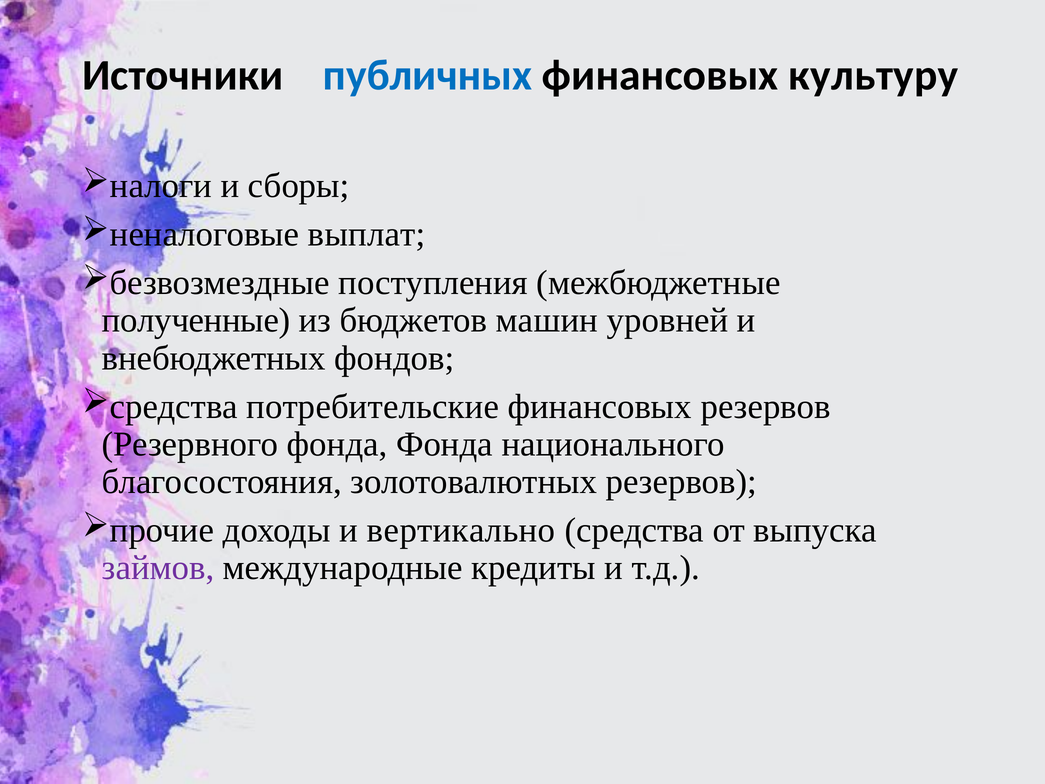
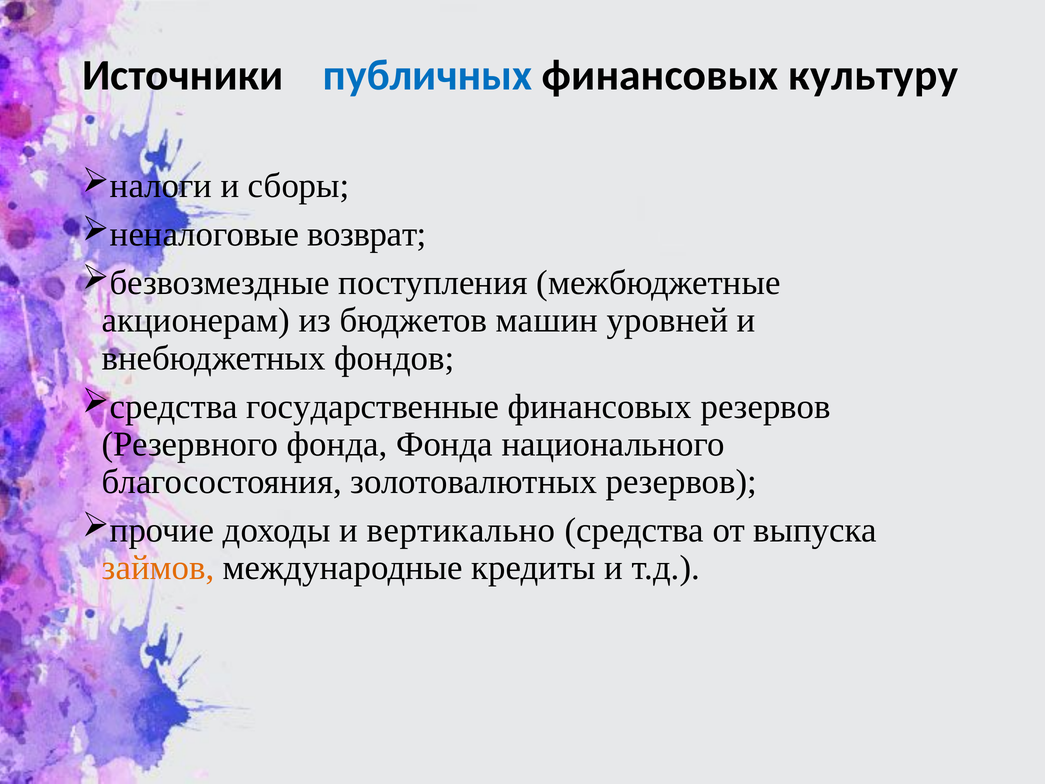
выплат: выплат -> возврат
полученные: полученные -> акционерам
потребительские: потребительские -> государственные
займов colour: purple -> orange
